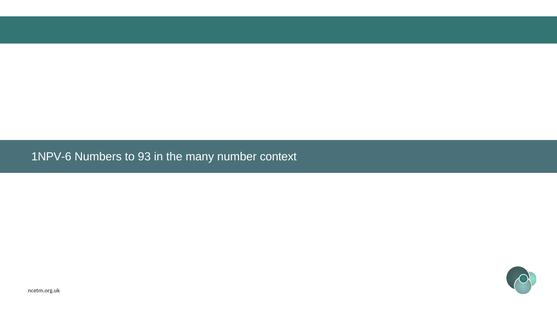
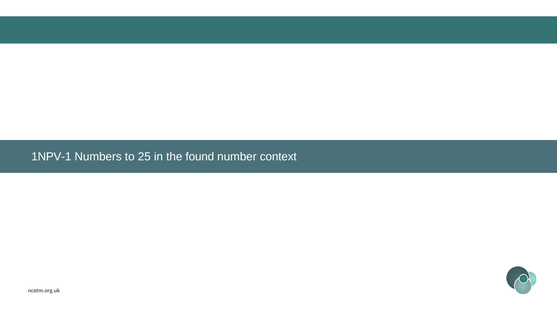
1NPV-6: 1NPV-6 -> 1NPV-1
93: 93 -> 25
many: many -> found
